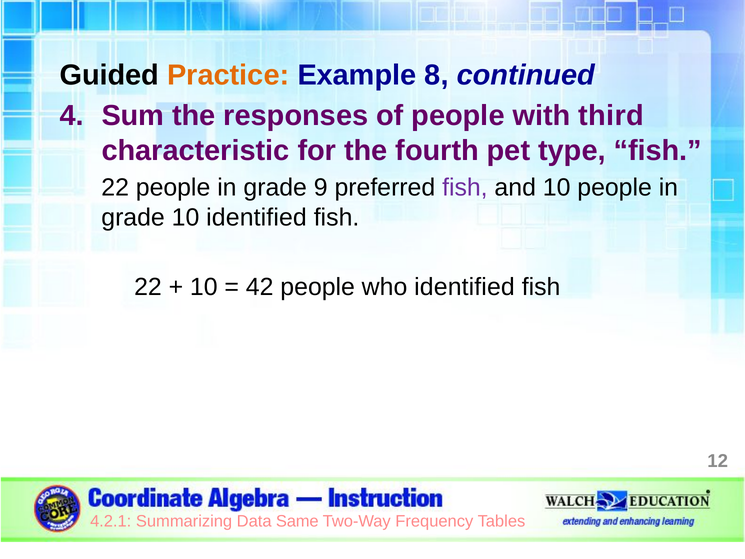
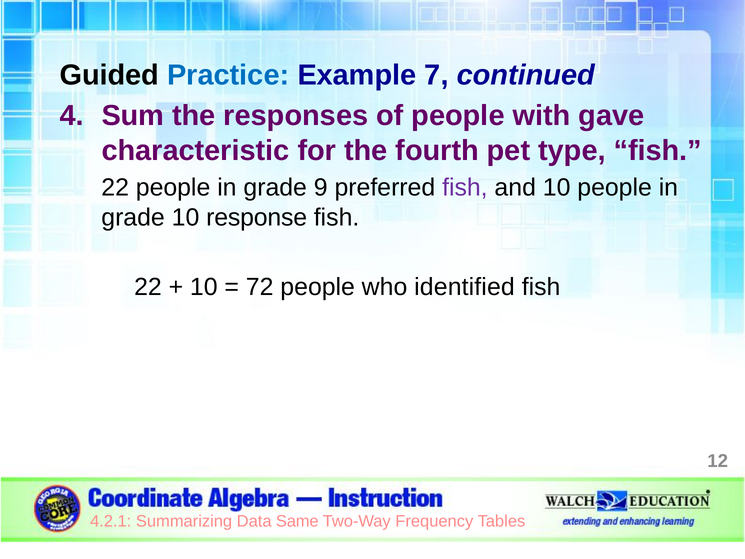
Practice colour: orange -> blue
8: 8 -> 7
third: third -> gave
10 identified: identified -> response
42: 42 -> 72
